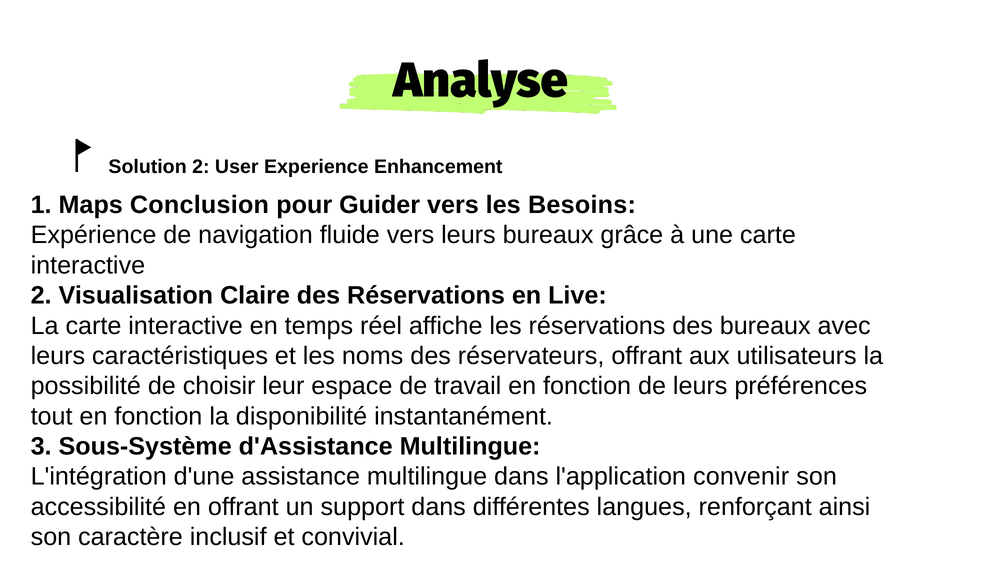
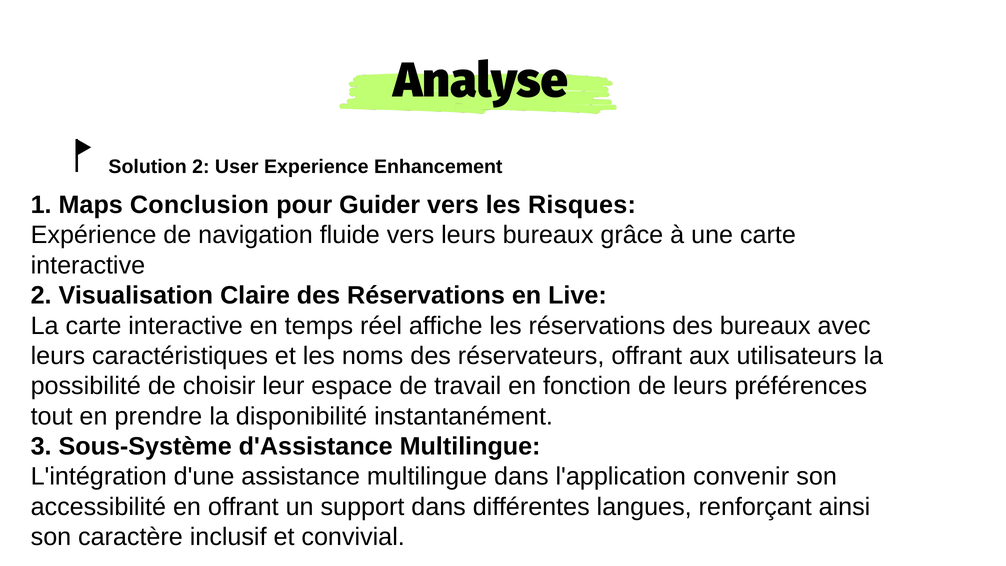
Besoins: Besoins -> Risques
tout en fonction: fonction -> prendre
